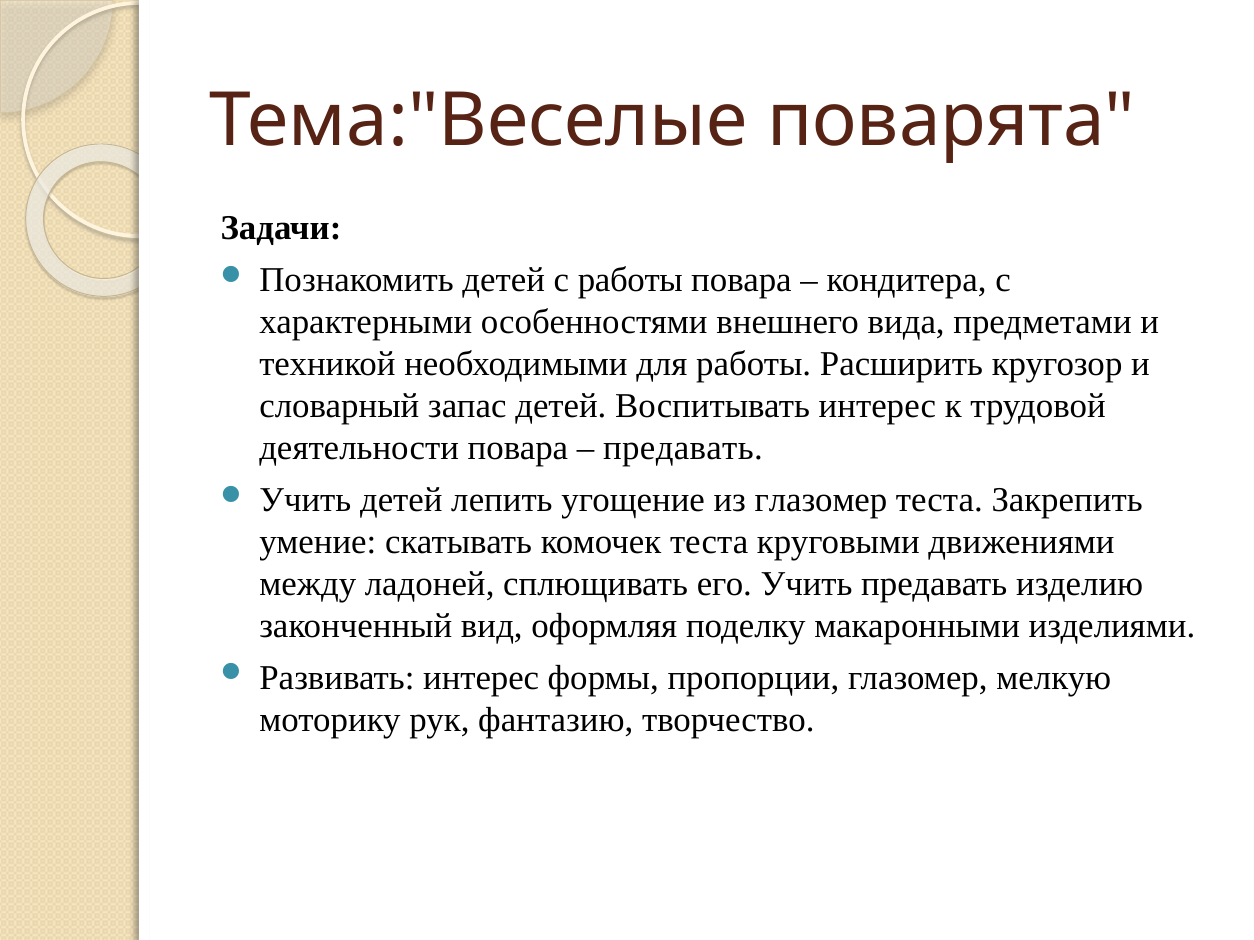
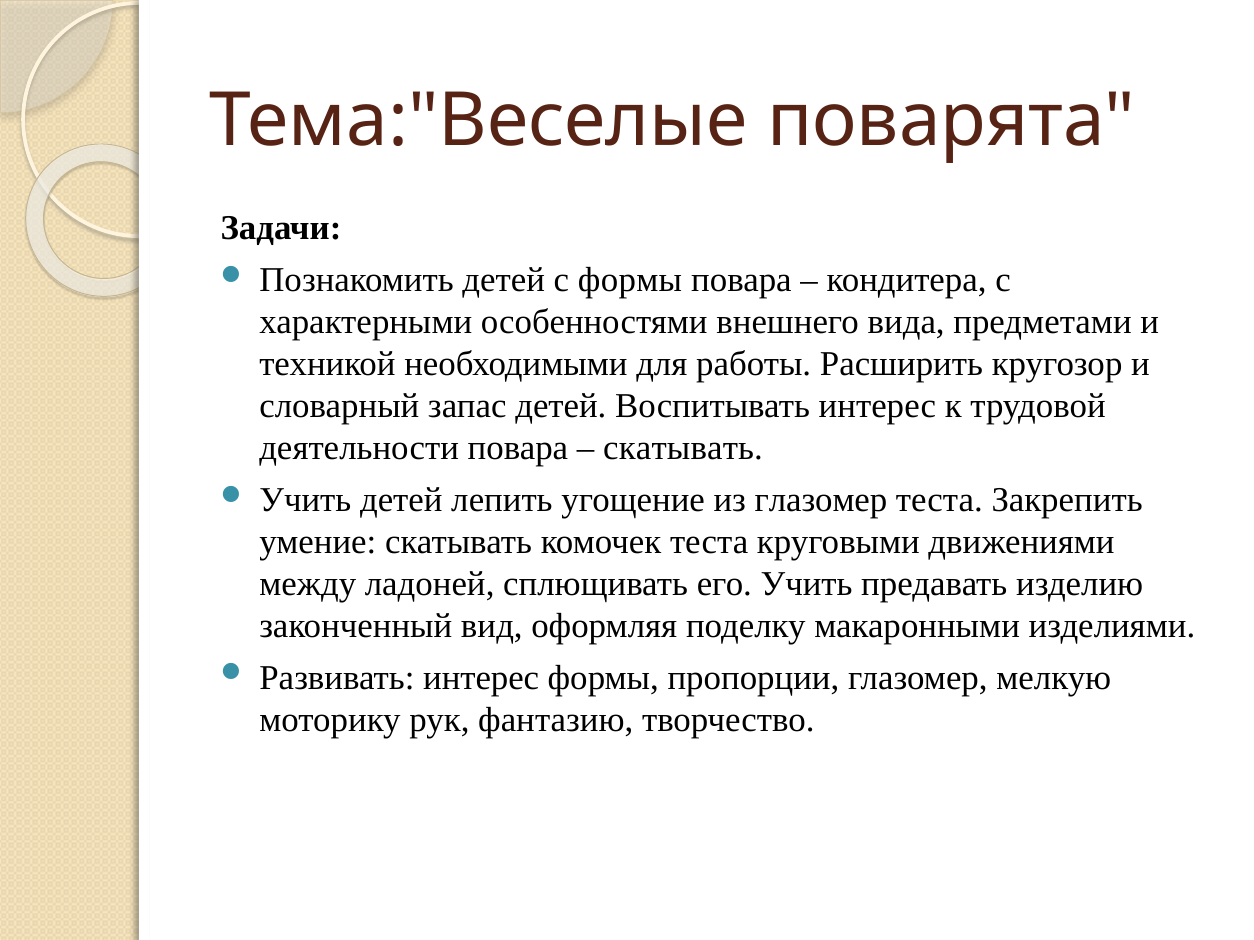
с работы: работы -> формы
предавать at (683, 448): предавать -> скатывать
